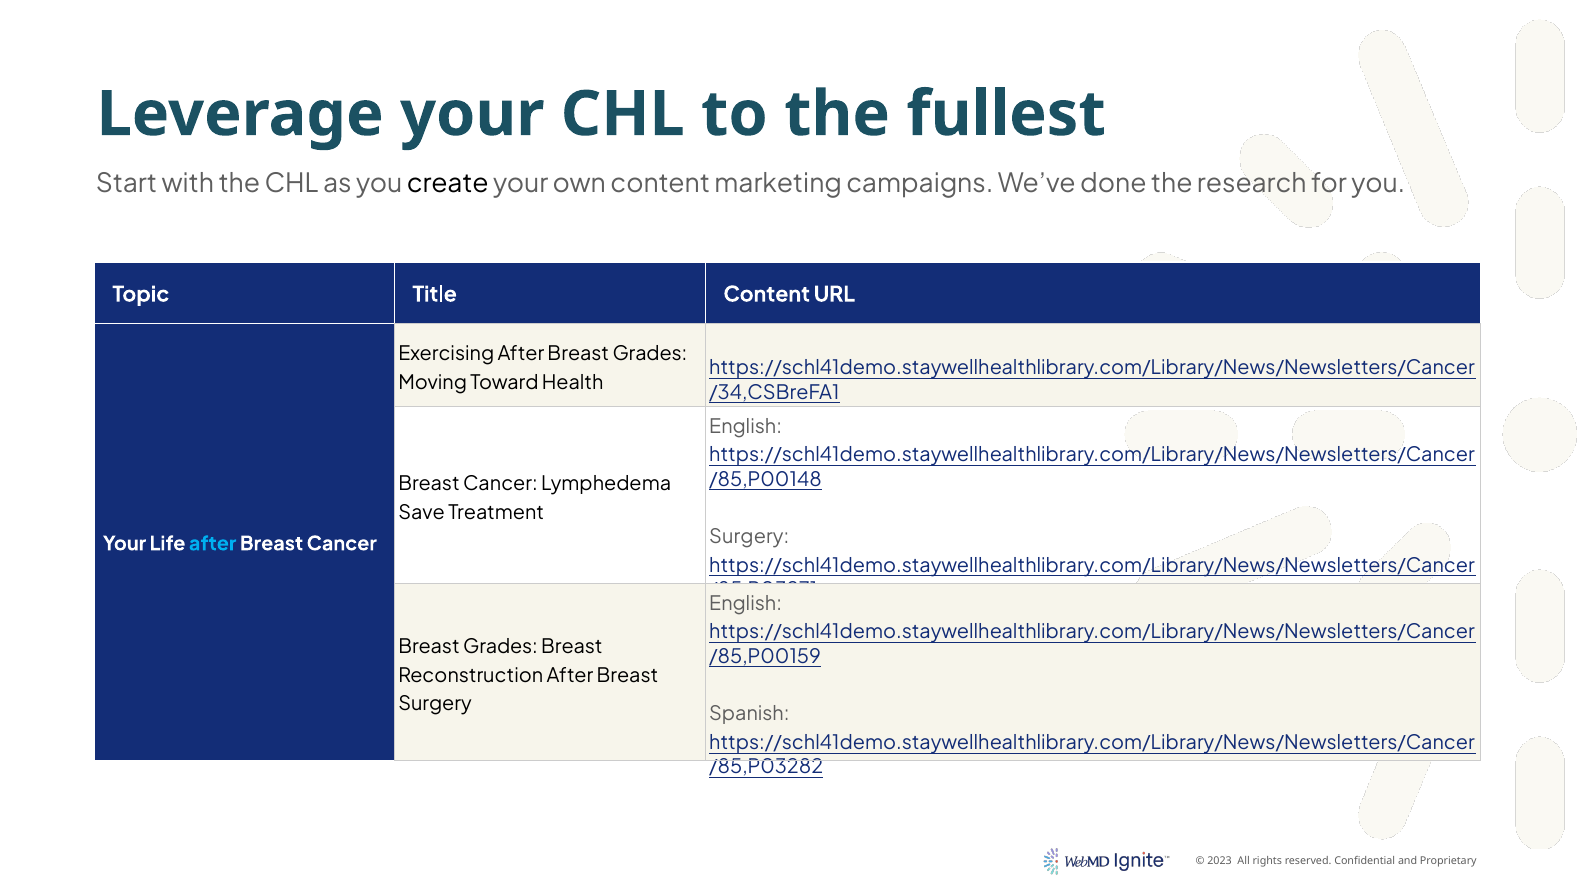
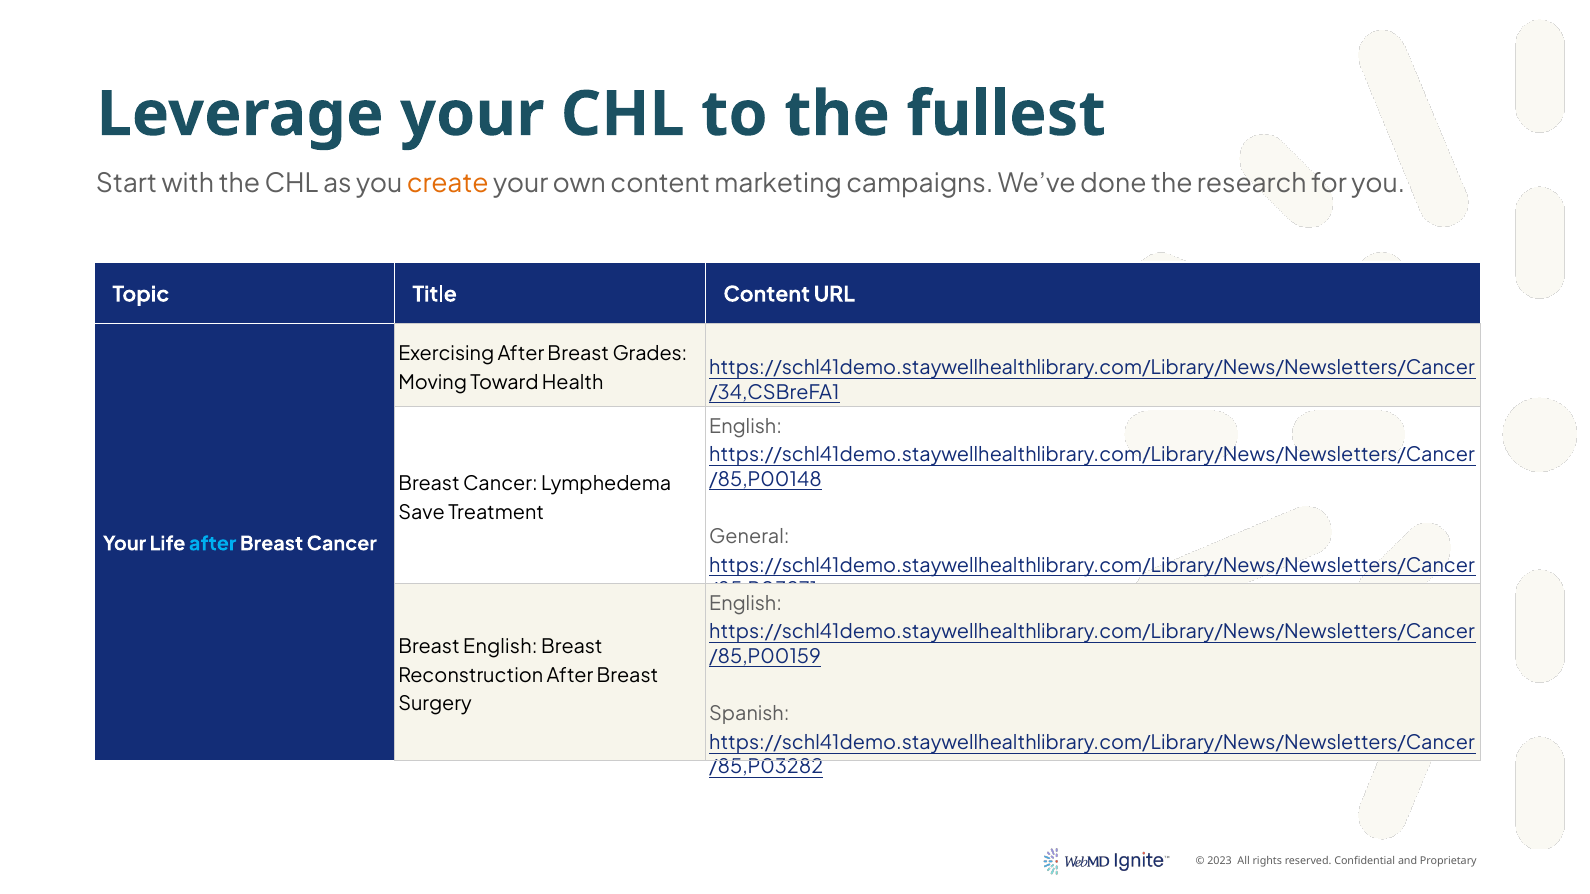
create colour: black -> orange
Surgery at (749, 537): Surgery -> General
Grades at (501, 647): Grades -> English
